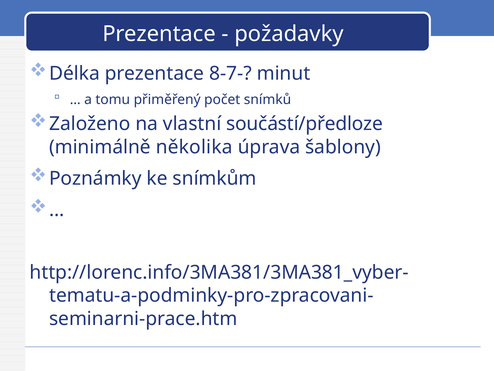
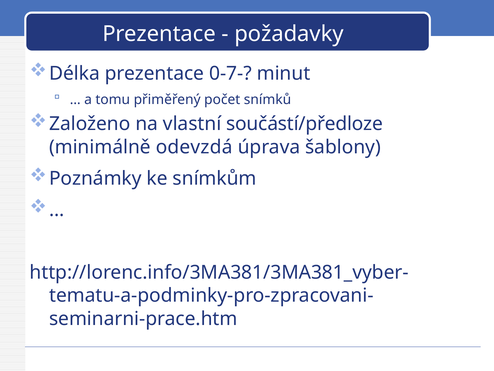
8-7-: 8-7- -> 0-7-
několika: několika -> odevzdá
